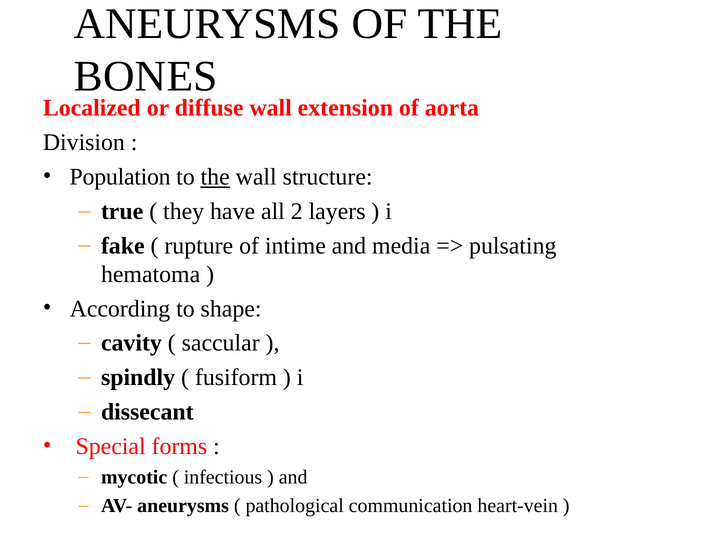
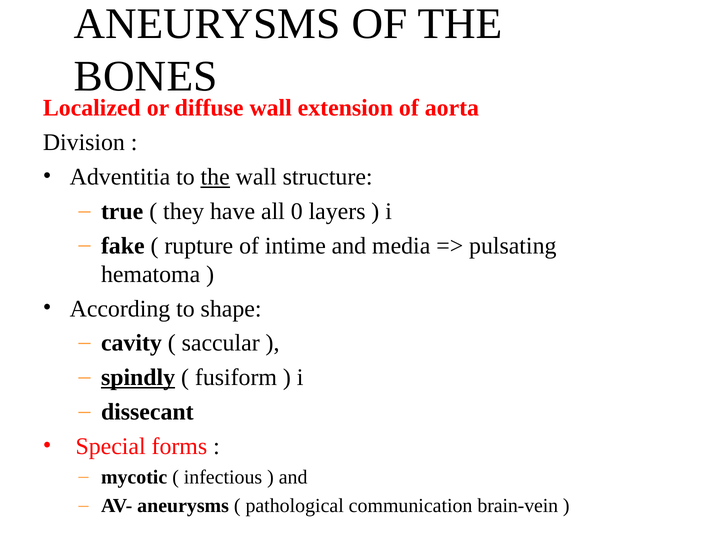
Population: Population -> Adventitia
2: 2 -> 0
spindly underline: none -> present
heart-vein: heart-vein -> brain-vein
